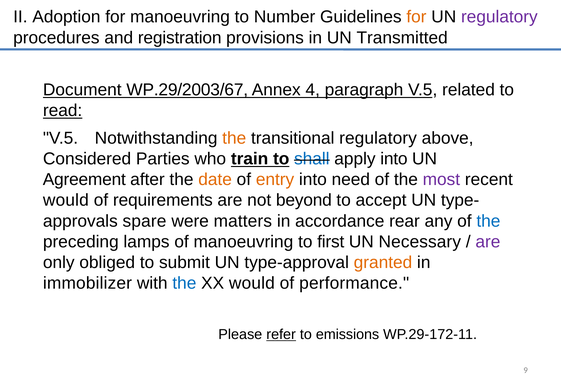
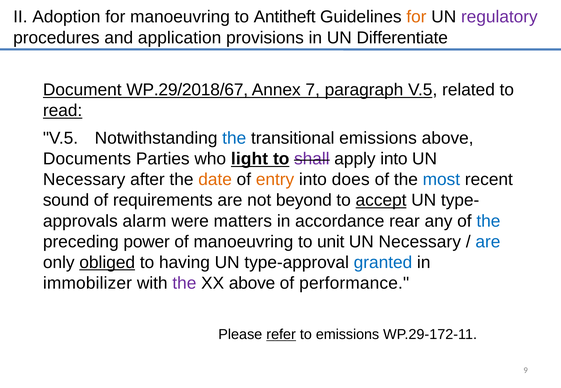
Number: Number -> Antitheft
registration: registration -> application
Transmitted: Transmitted -> Differentiate
WP.29/2003/67: WP.29/2003/67 -> WP.29/2018/67
4: 4 -> 7
the at (234, 138) colour: orange -> blue
transitional regulatory: regulatory -> emissions
Considered: Considered -> Documents
train: train -> light
shall colour: blue -> purple
Agreement at (84, 180): Agreement -> Necessary
need: need -> does
most colour: purple -> blue
would at (66, 200): would -> sound
accept underline: none -> present
spare: spare -> alarm
lamps: lamps -> power
first: first -> unit
are at (488, 242) colour: purple -> blue
obliged underline: none -> present
submit: submit -> having
granted colour: orange -> blue
the at (184, 283) colour: blue -> purple
XX would: would -> above
